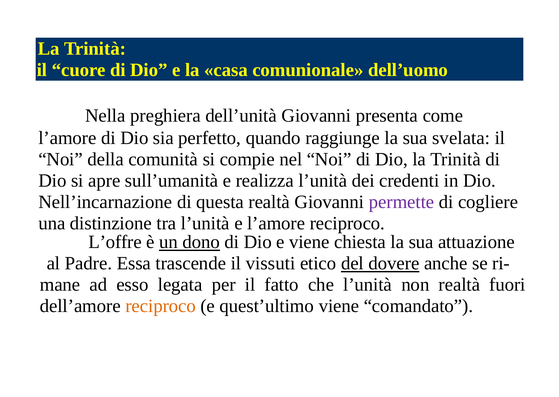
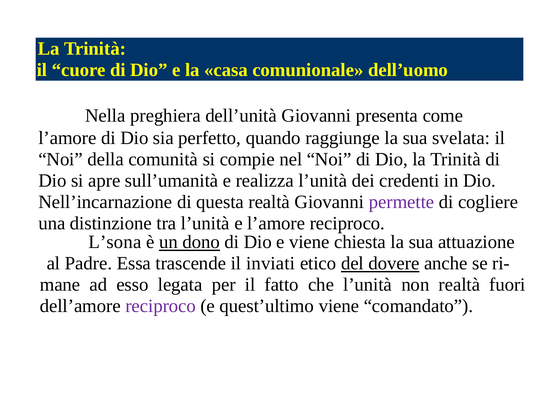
L’offre: L’offre -> L’sona
vissuti: vissuti -> inviati
reciproco at (161, 306) colour: orange -> purple
